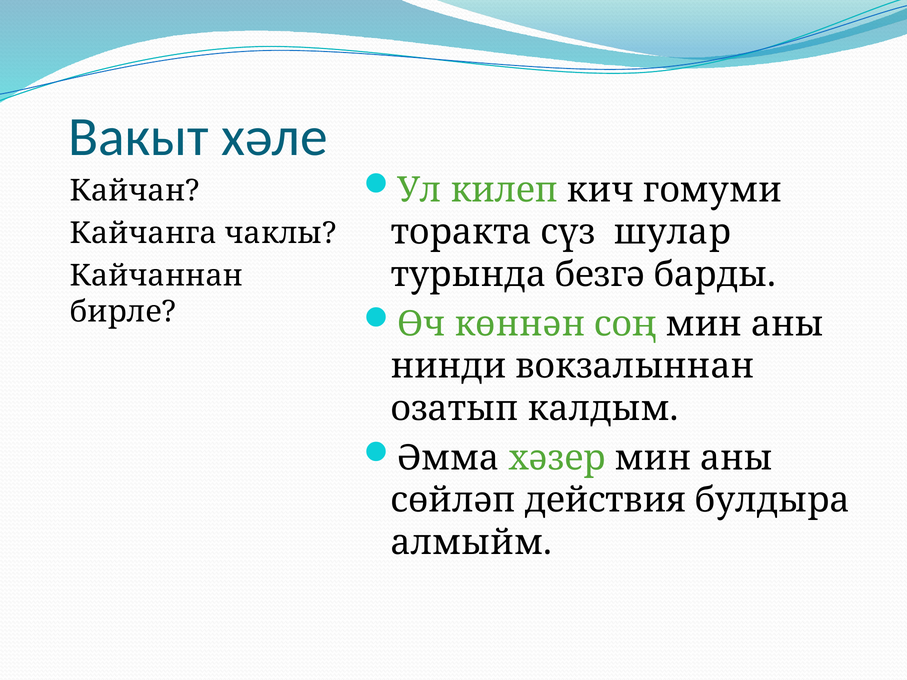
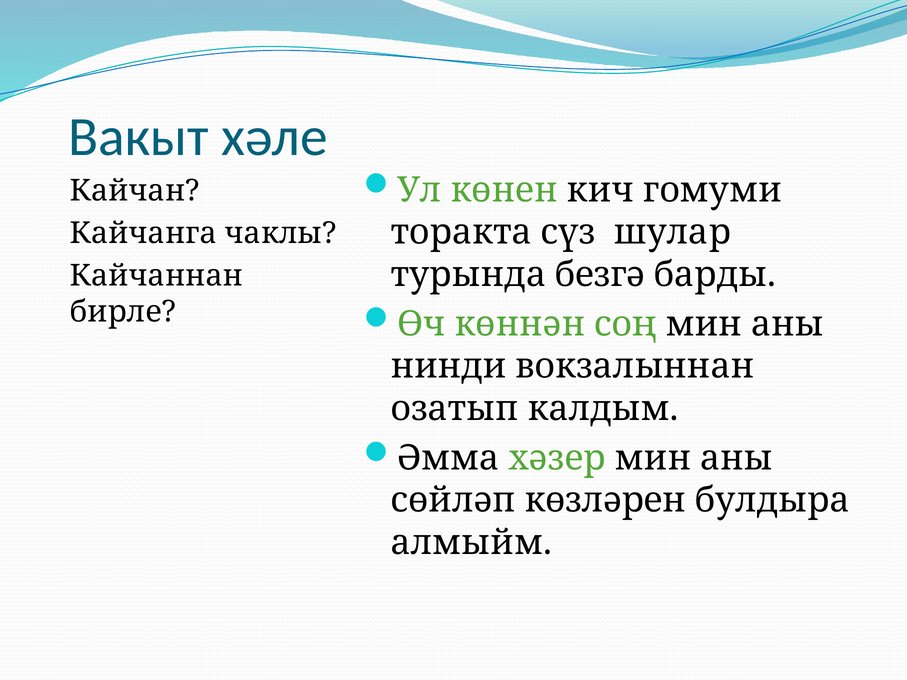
килеп: килеп -> көнен
действия: действия -> көзләрен
